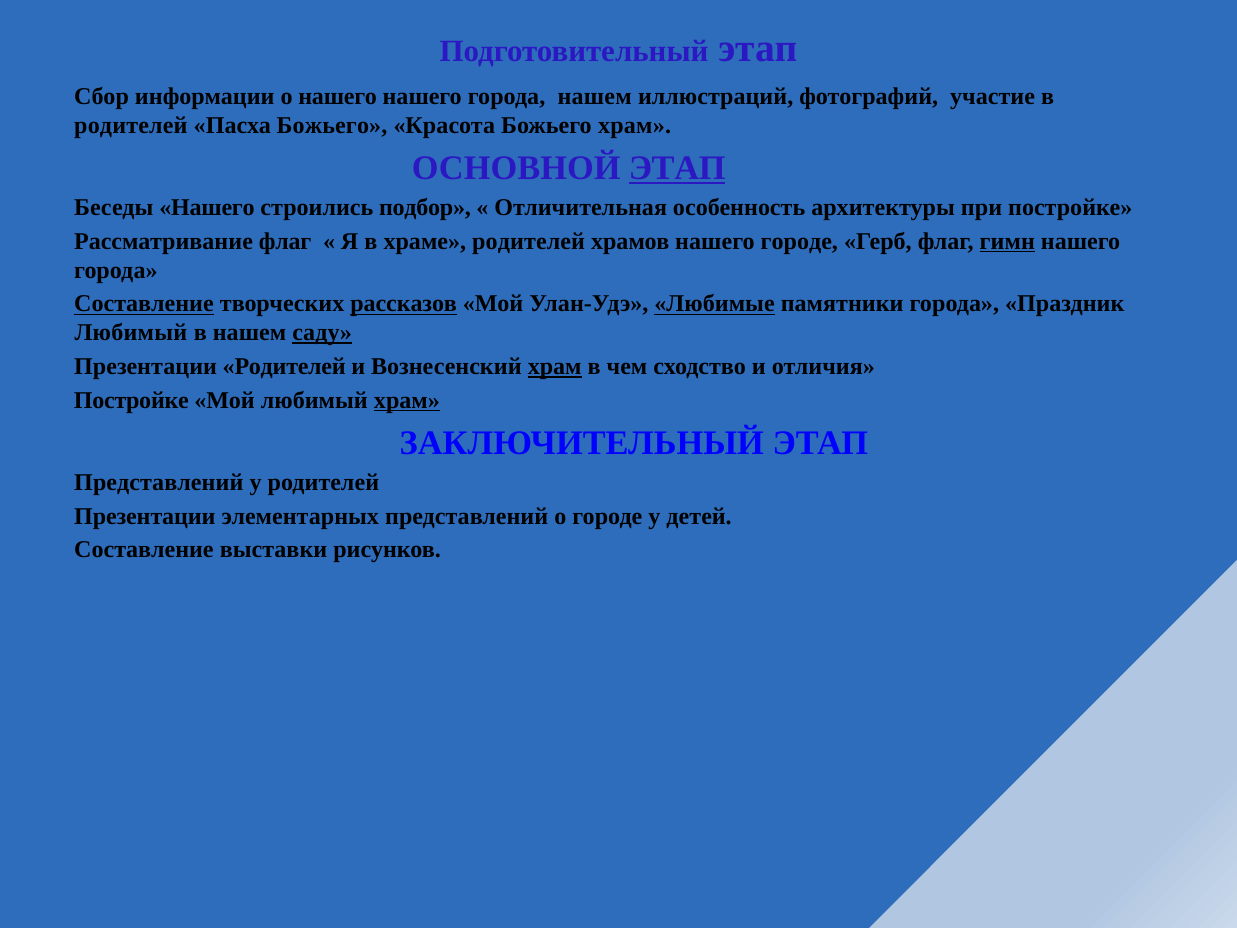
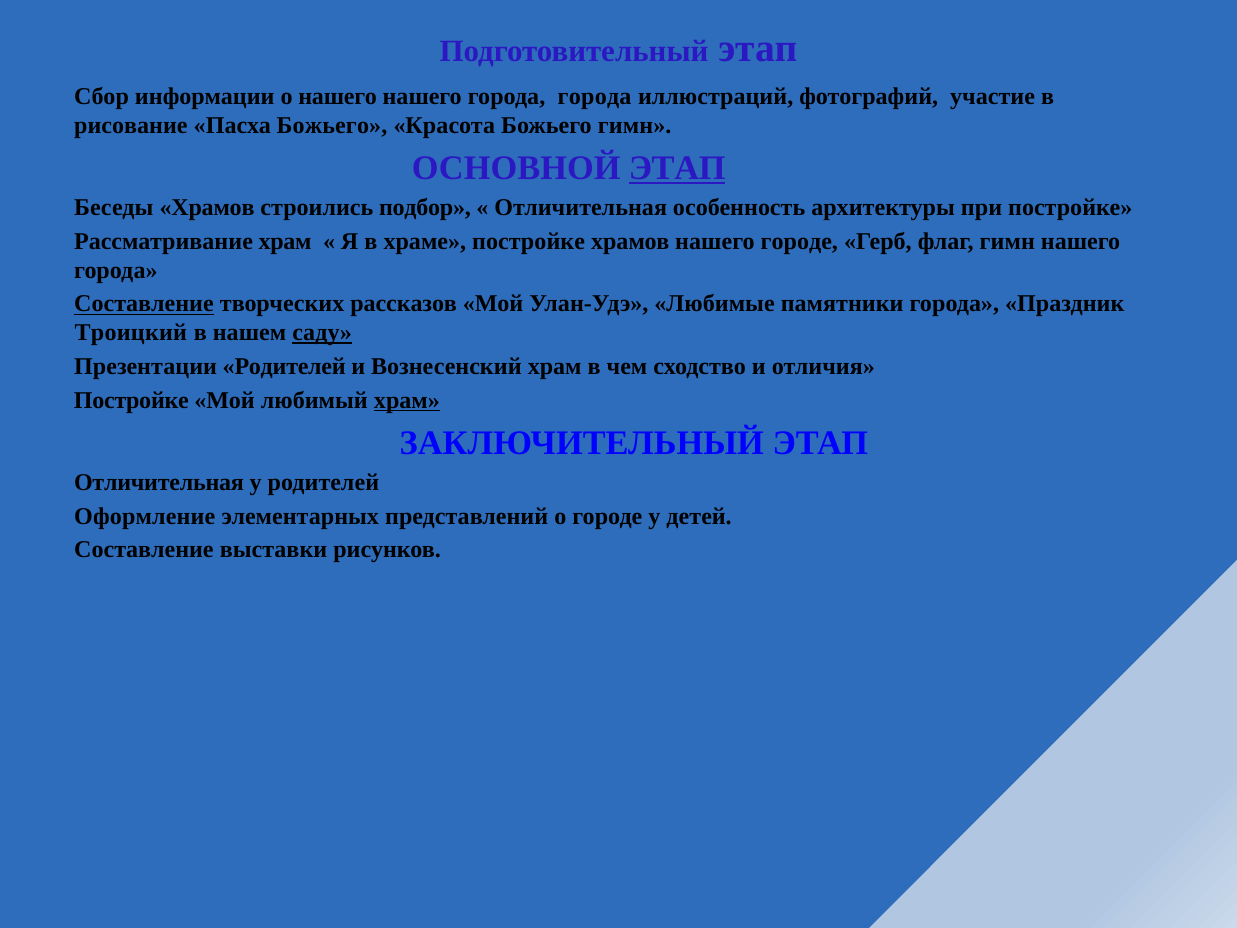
города нашем: нашем -> города
родителей at (131, 126): родителей -> рисование
Божьего храм: храм -> гимн
Беседы Нашего: Нашего -> Храмов
Рассматривание флаг: флаг -> храм
храме родителей: родителей -> постройке
гимн at (1007, 241) underline: present -> none
рассказов underline: present -> none
Любимые underline: present -> none
Любимый at (131, 333): Любимый -> Троицкий
храм at (555, 367) underline: present -> none
Представлений at (159, 482): Представлений -> Отличительная
Презентации at (145, 516): Презентации -> Оформление
